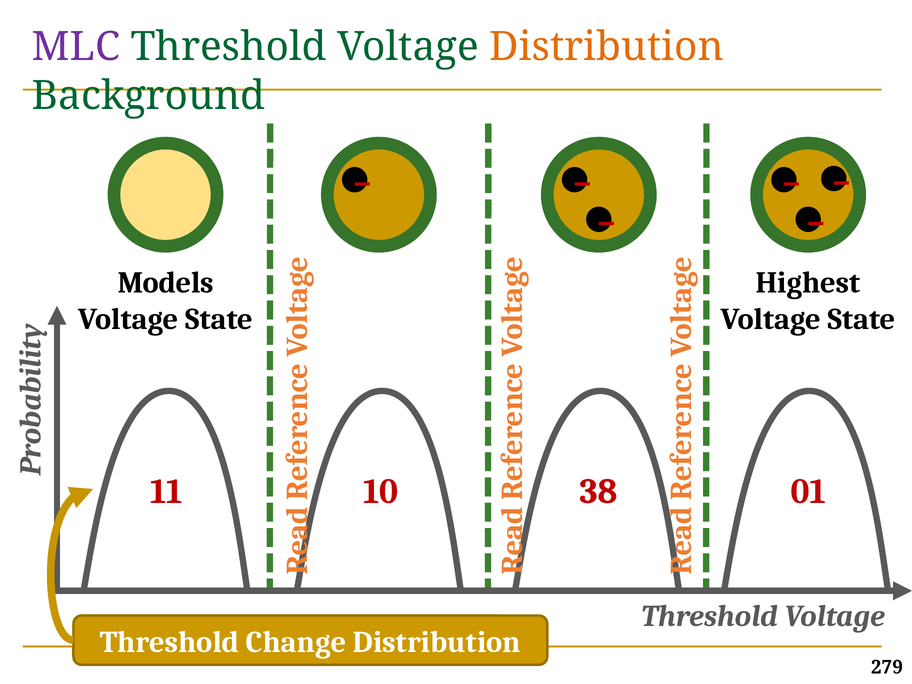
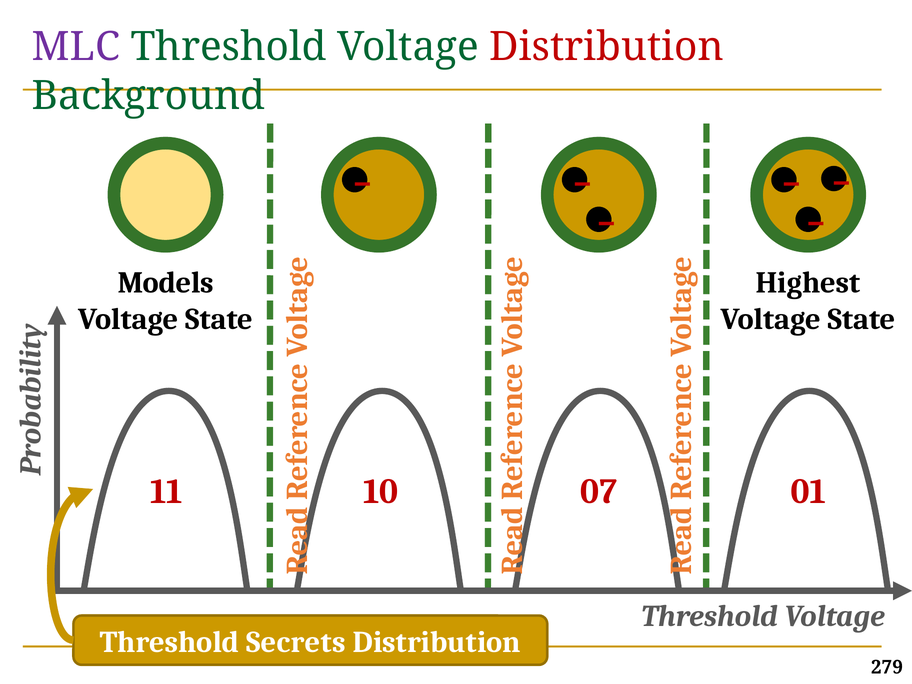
Distribution at (607, 47) colour: orange -> red
38: 38 -> 07
Change: Change -> Secrets
